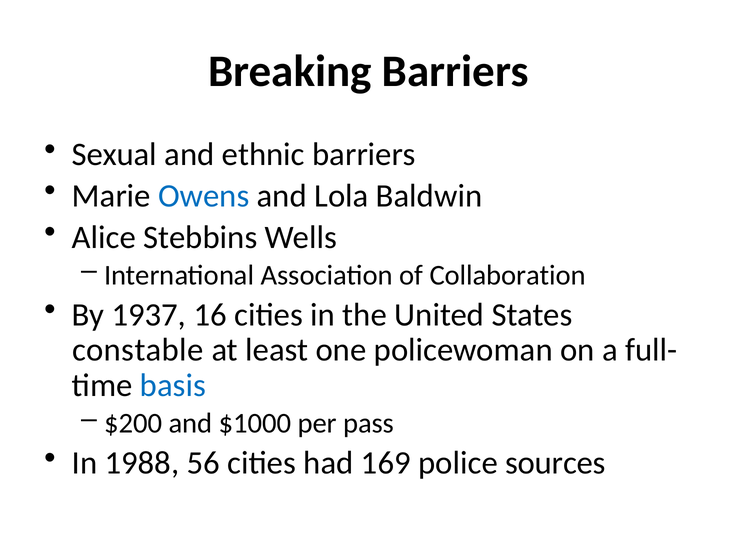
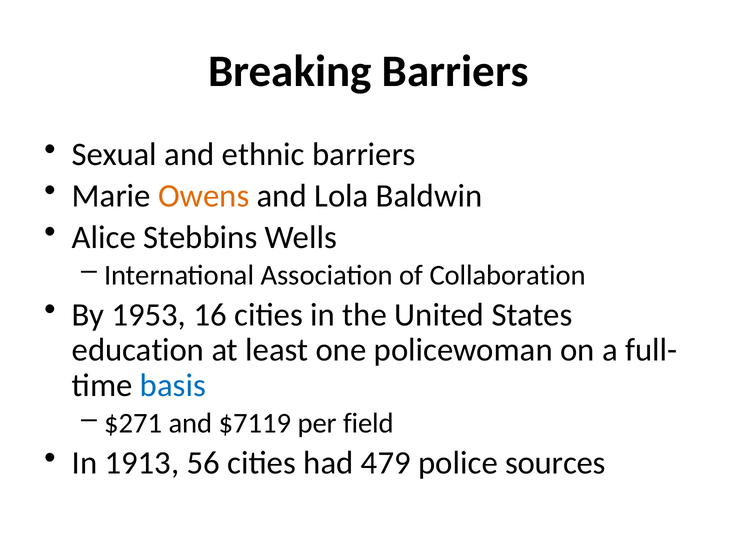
Owens colour: blue -> orange
1937: 1937 -> 1953
constable: constable -> education
$200: $200 -> $271
$1000: $1000 -> $7119
pass: pass -> field
1988: 1988 -> 1913
169: 169 -> 479
